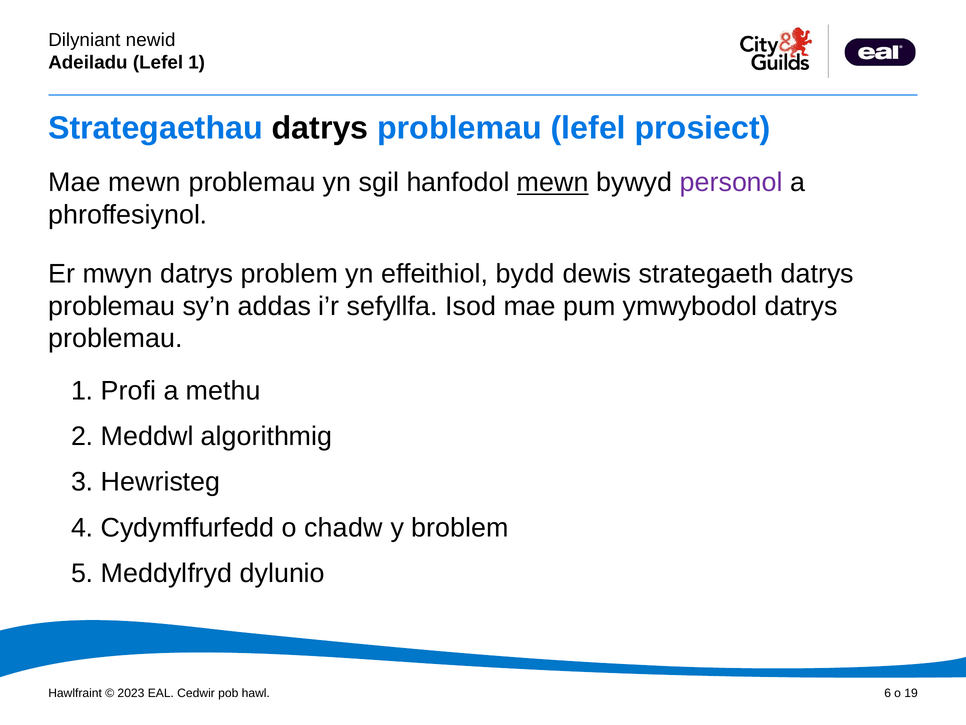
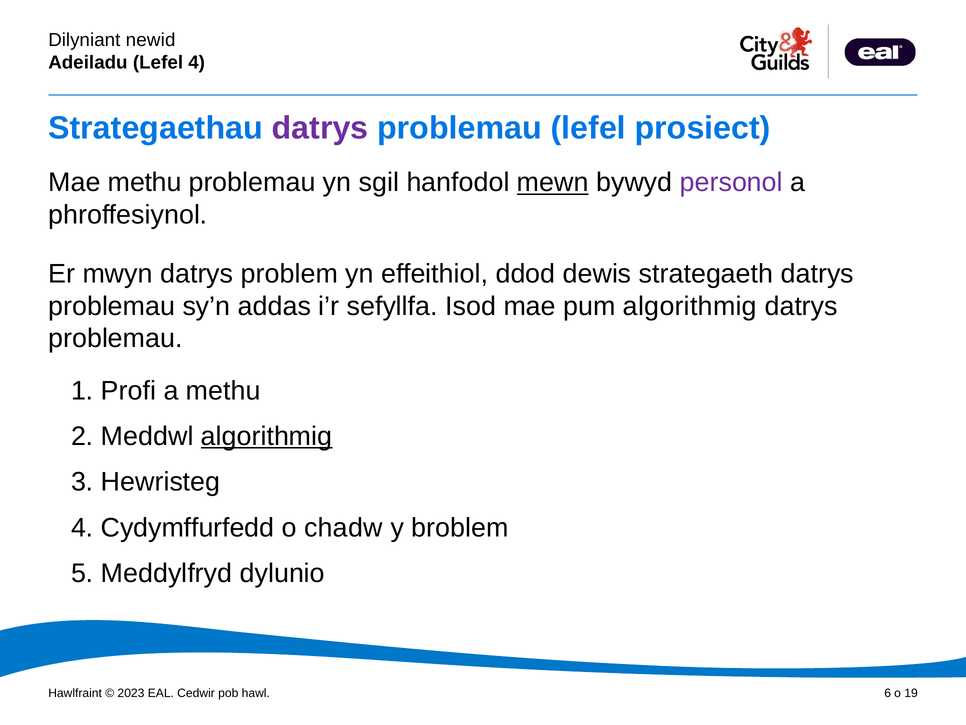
Lefel 1: 1 -> 4
datrys at (320, 128) colour: black -> purple
Mae mewn: mewn -> methu
bydd: bydd -> ddod
pum ymwybodol: ymwybodol -> algorithmig
algorithmig at (267, 436) underline: none -> present
